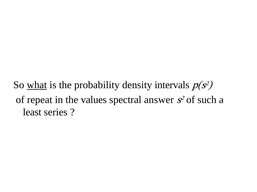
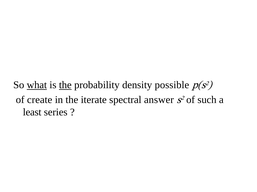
the at (65, 85) underline: none -> present
intervals: intervals -> possible
repeat: repeat -> create
values: values -> iterate
